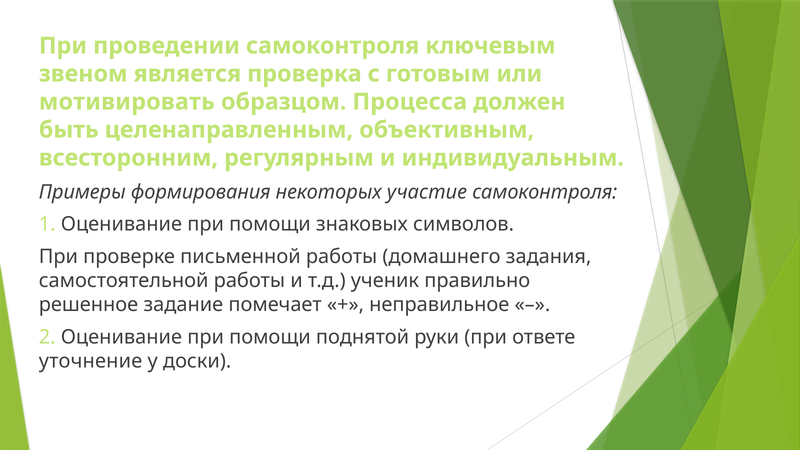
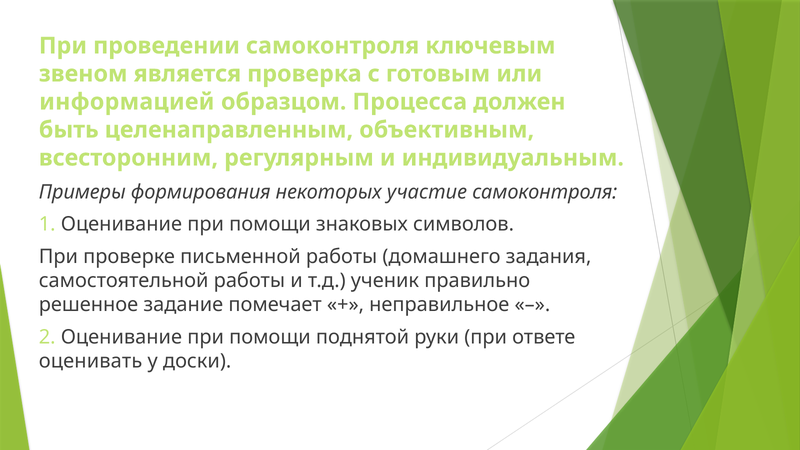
мотивировать: мотивировать -> информацией
уточнение: уточнение -> оценивать
